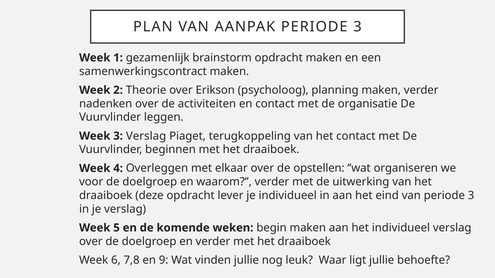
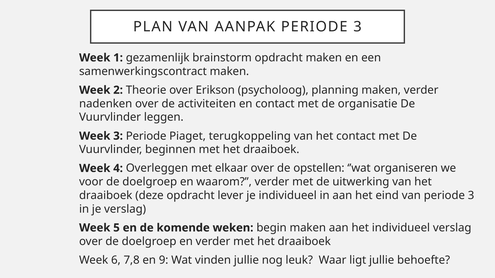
3 Verslag: Verslag -> Periode
